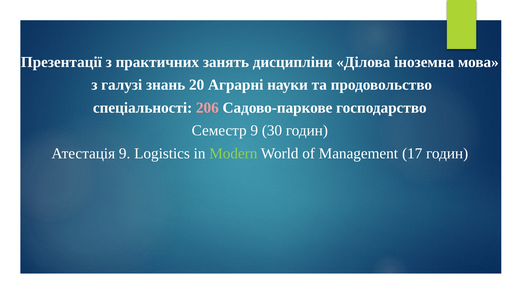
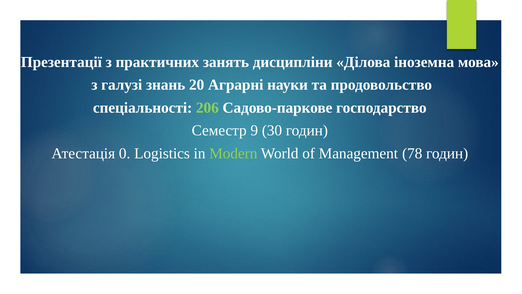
206 colour: pink -> light green
Атестація 9: 9 -> 0
17: 17 -> 78
